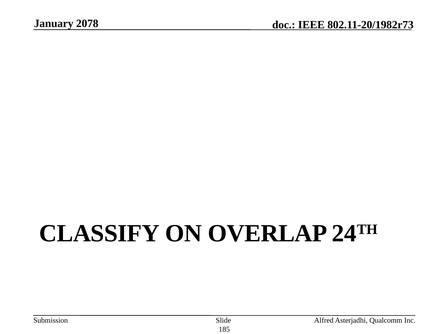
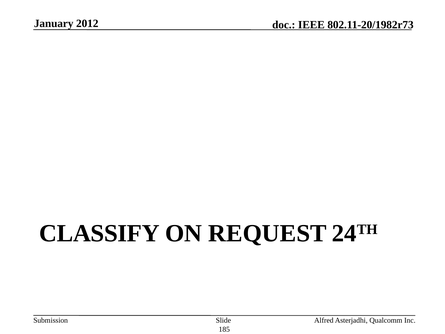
2078: 2078 -> 2012
OVERLAP: OVERLAP -> REQUEST
